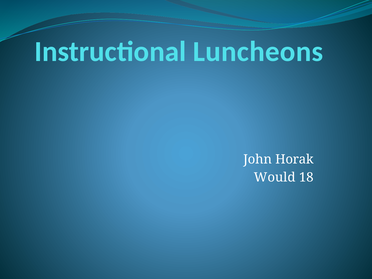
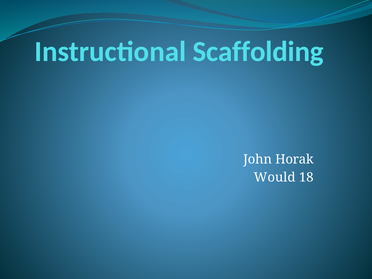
Luncheons: Luncheons -> Scaffolding
